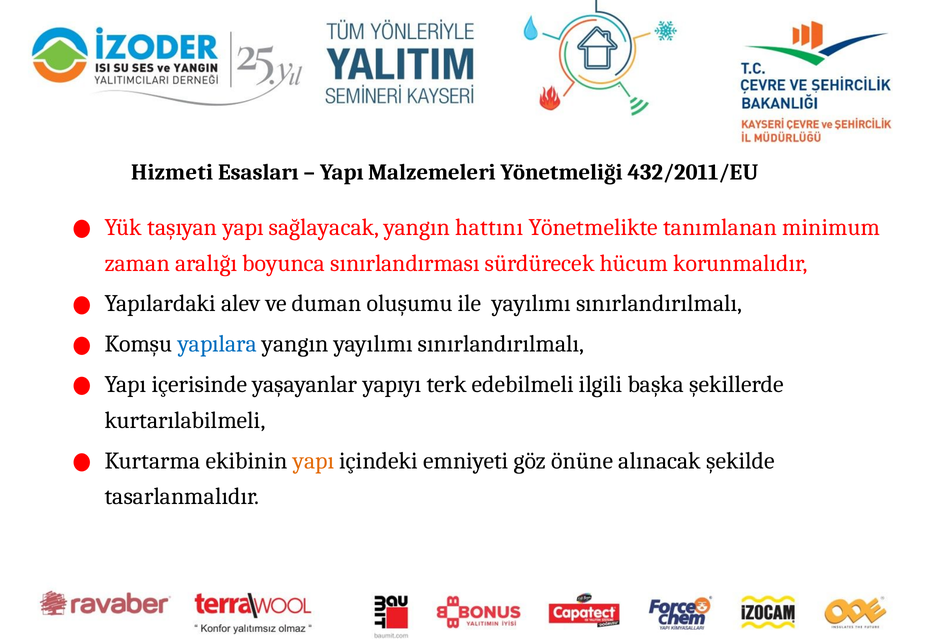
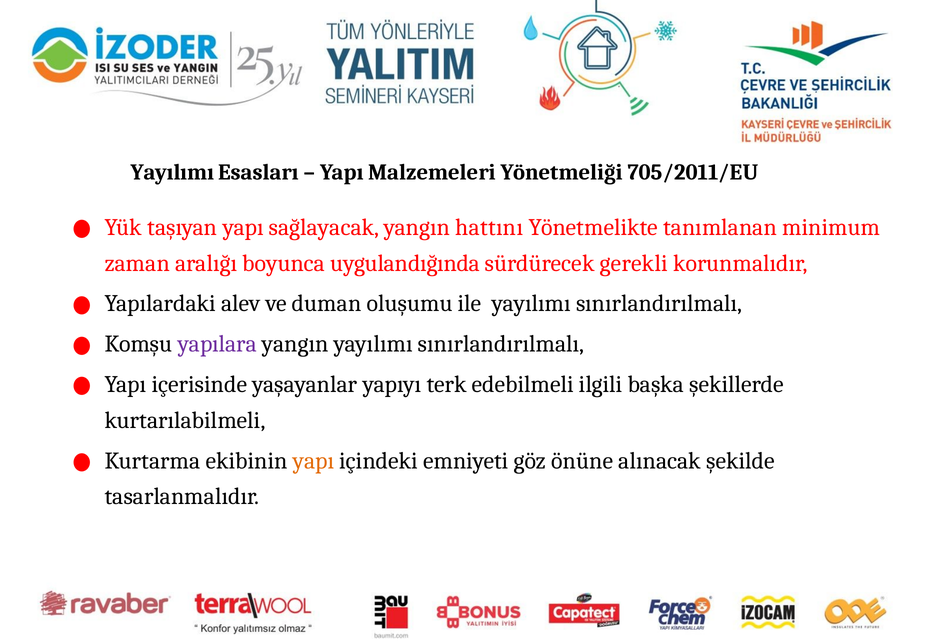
Hizmeti at (172, 172): Hizmeti -> Yayılımı
432/2011/EU: 432/2011/EU -> 705/2011/EU
sınırlandırması: sınırlandırması -> uygulandığında
hücum: hücum -> gerekli
yapılara colour: blue -> purple
